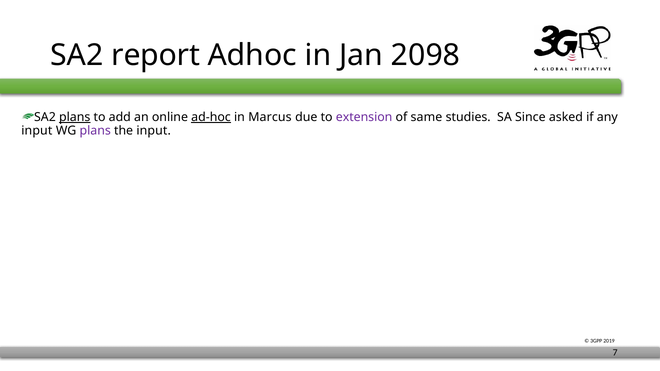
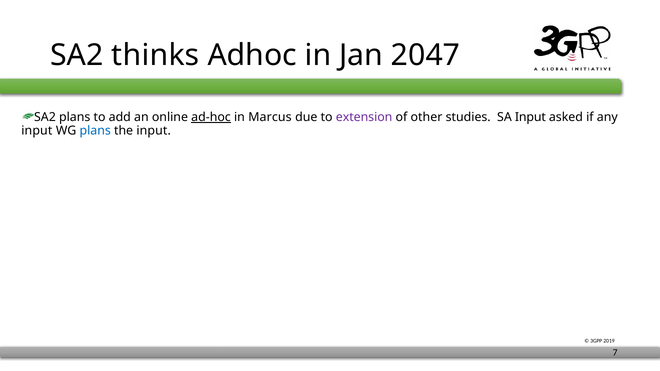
report: report -> thinks
2098: 2098 -> 2047
plans at (75, 117) underline: present -> none
same: same -> other
SA Since: Since -> Input
plans at (95, 131) colour: purple -> blue
